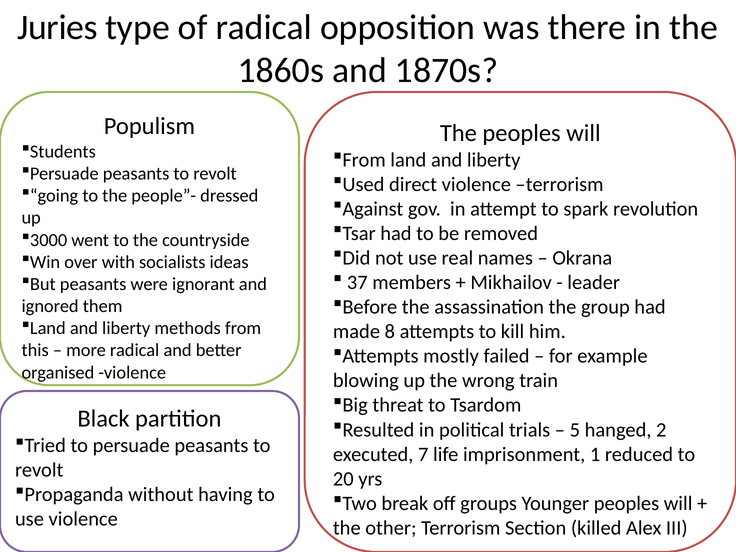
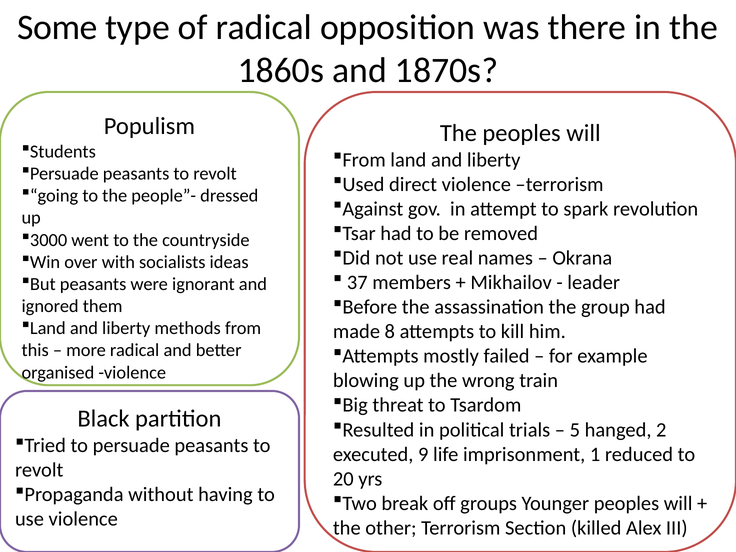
Juries: Juries -> Some
7: 7 -> 9
